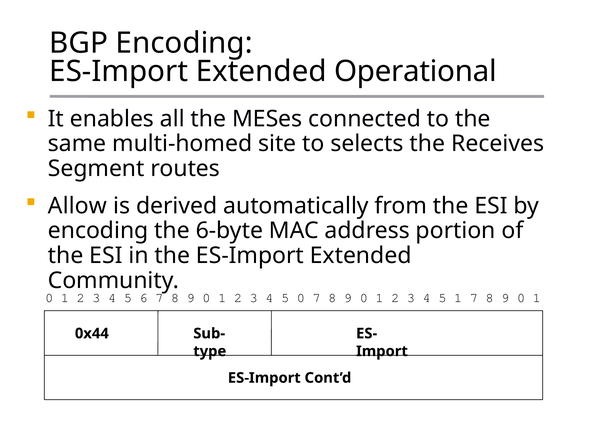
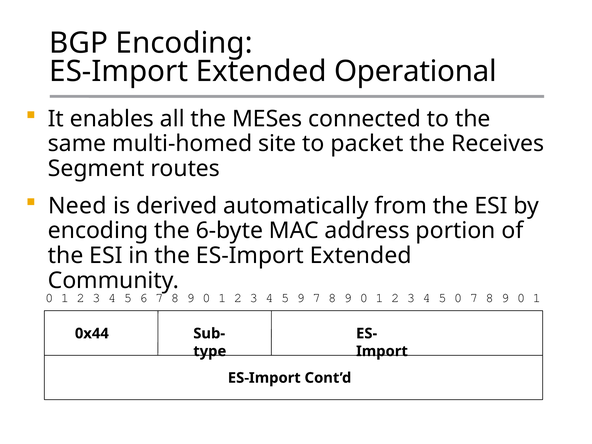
selects: selects -> packet
Allow: Allow -> Need
5 0: 0 -> 9
5 1: 1 -> 0
